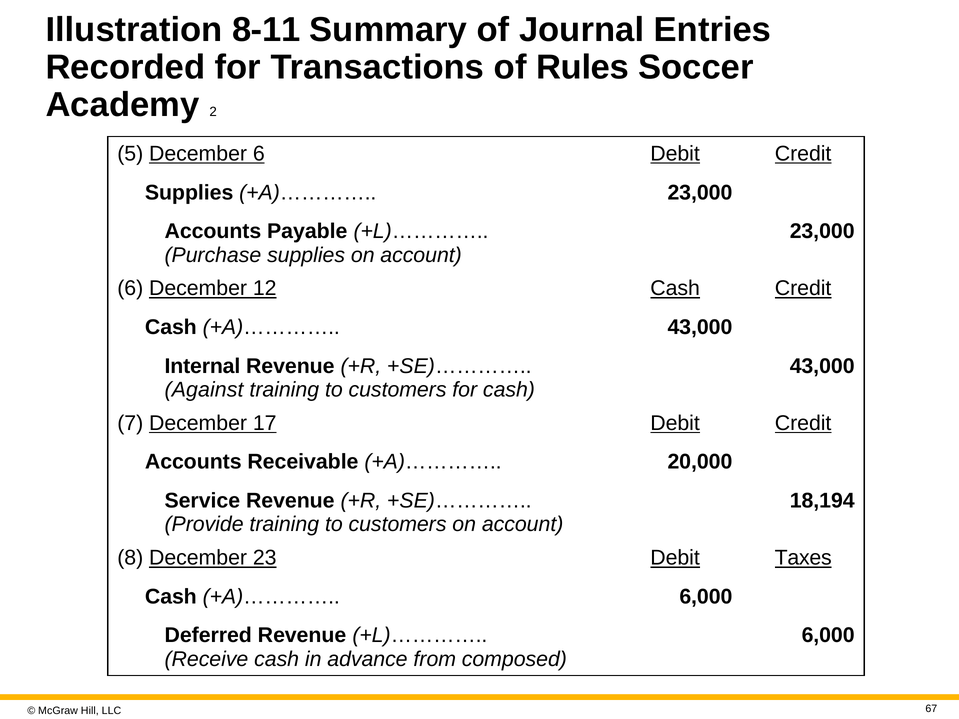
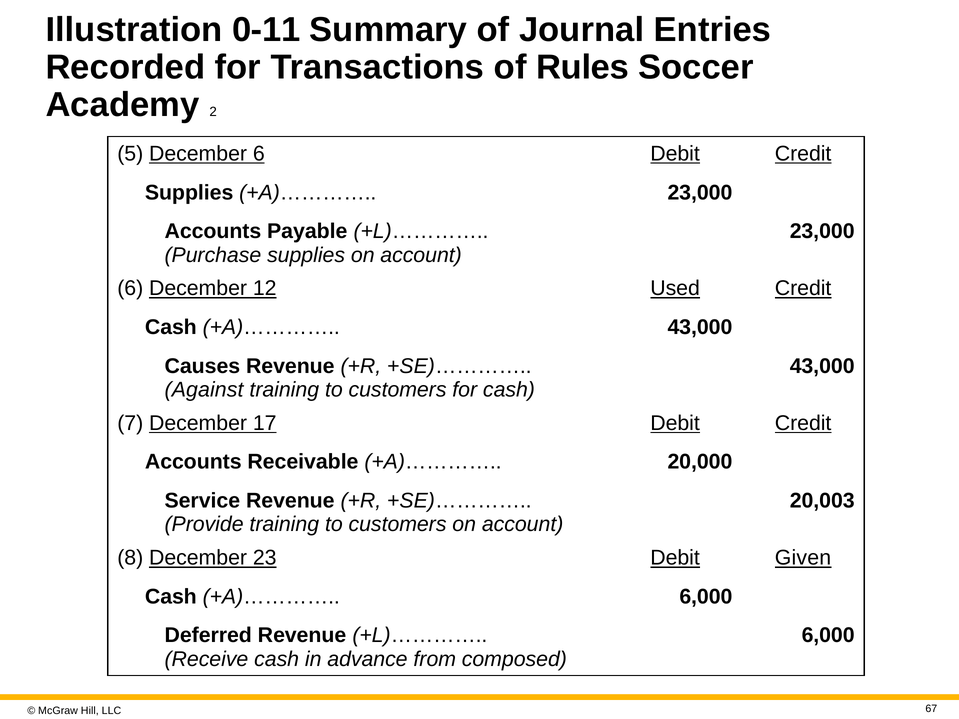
8-11: 8-11 -> 0-11
12 Cash: Cash -> Used
Internal: Internal -> Causes
18,194: 18,194 -> 20,003
Taxes: Taxes -> Given
